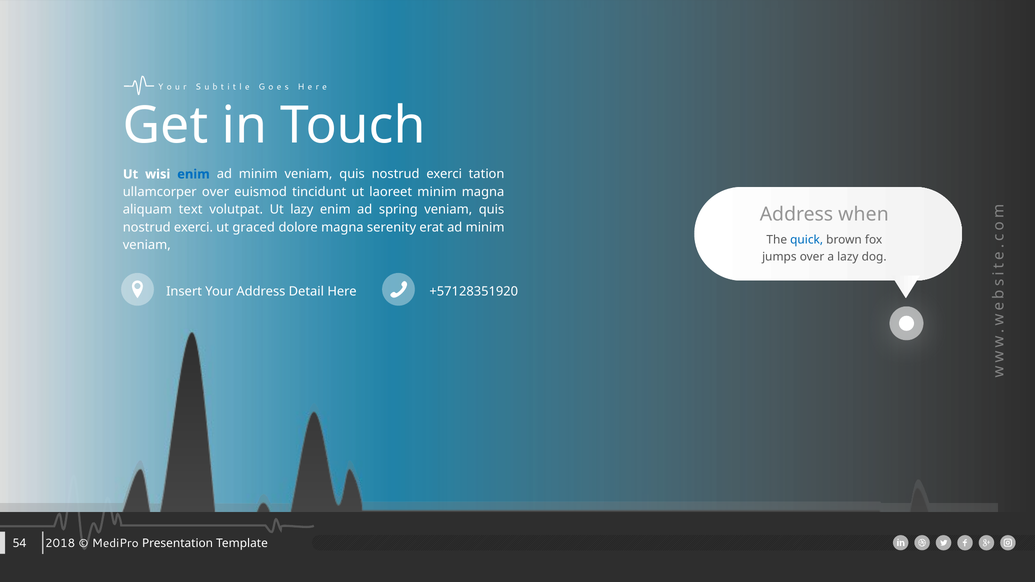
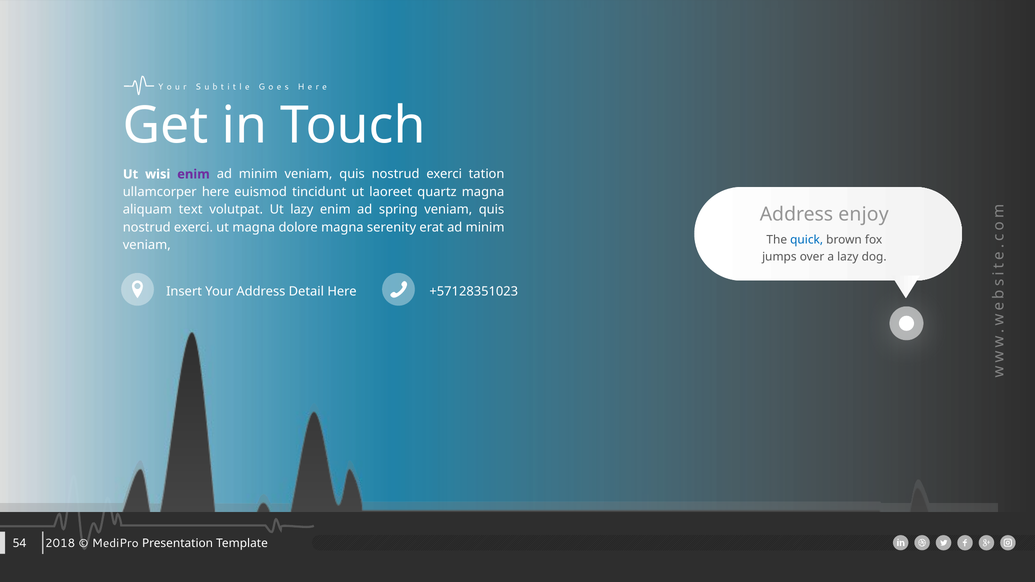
enim at (193, 174) colour: blue -> purple
ullamcorper over: over -> here
laoreet minim: minim -> quartz
when: when -> enjoy
ut graced: graced -> magna
+57128351920: +57128351920 -> +57128351023
